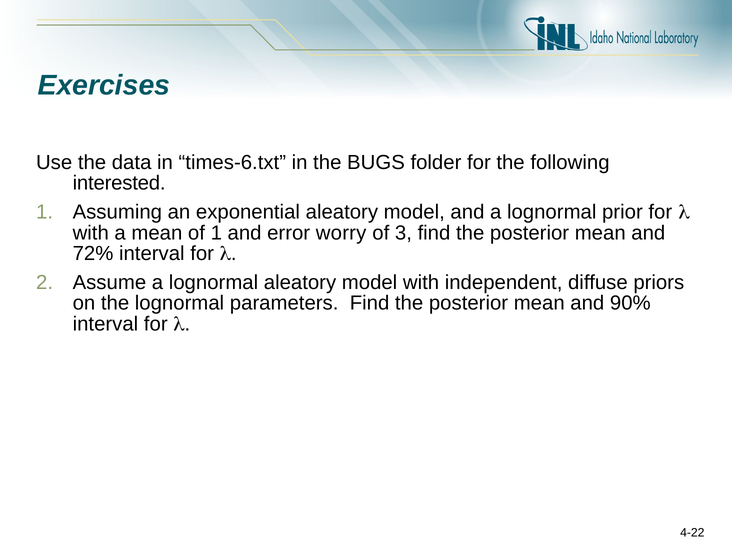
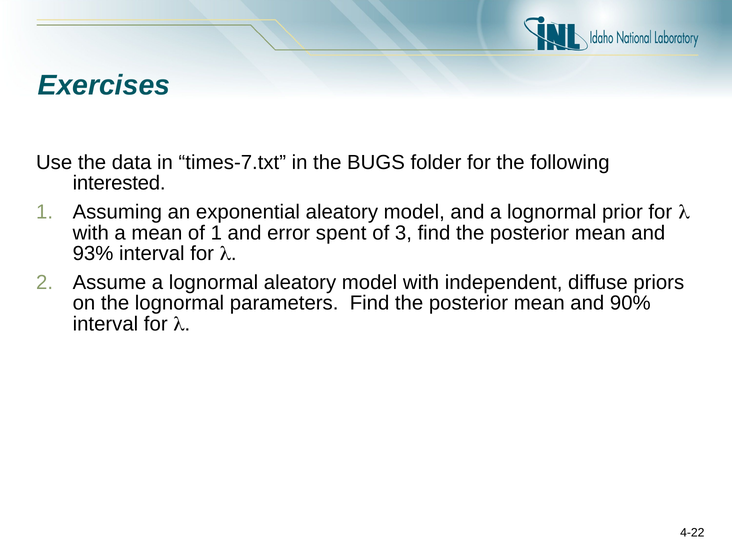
times-6.txt: times-6.txt -> times-7.txt
worry: worry -> spent
72%: 72% -> 93%
